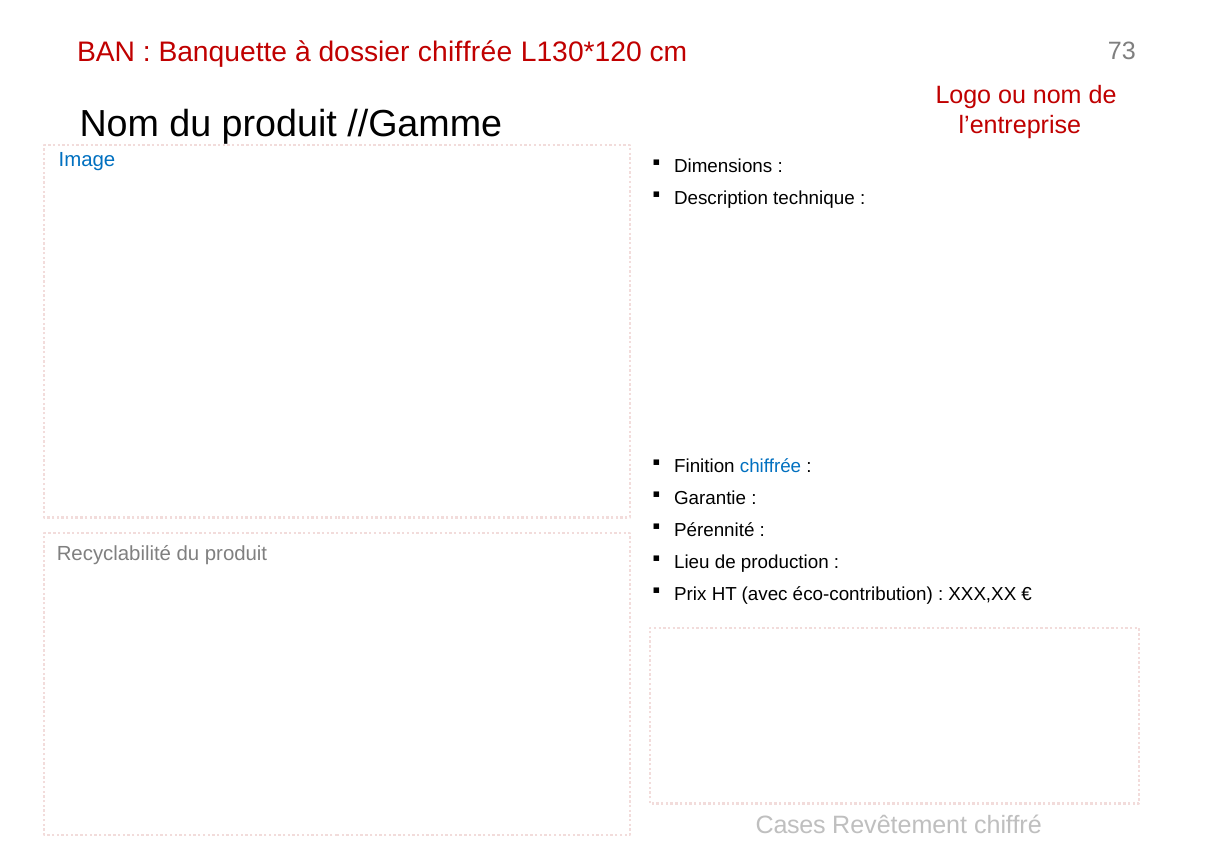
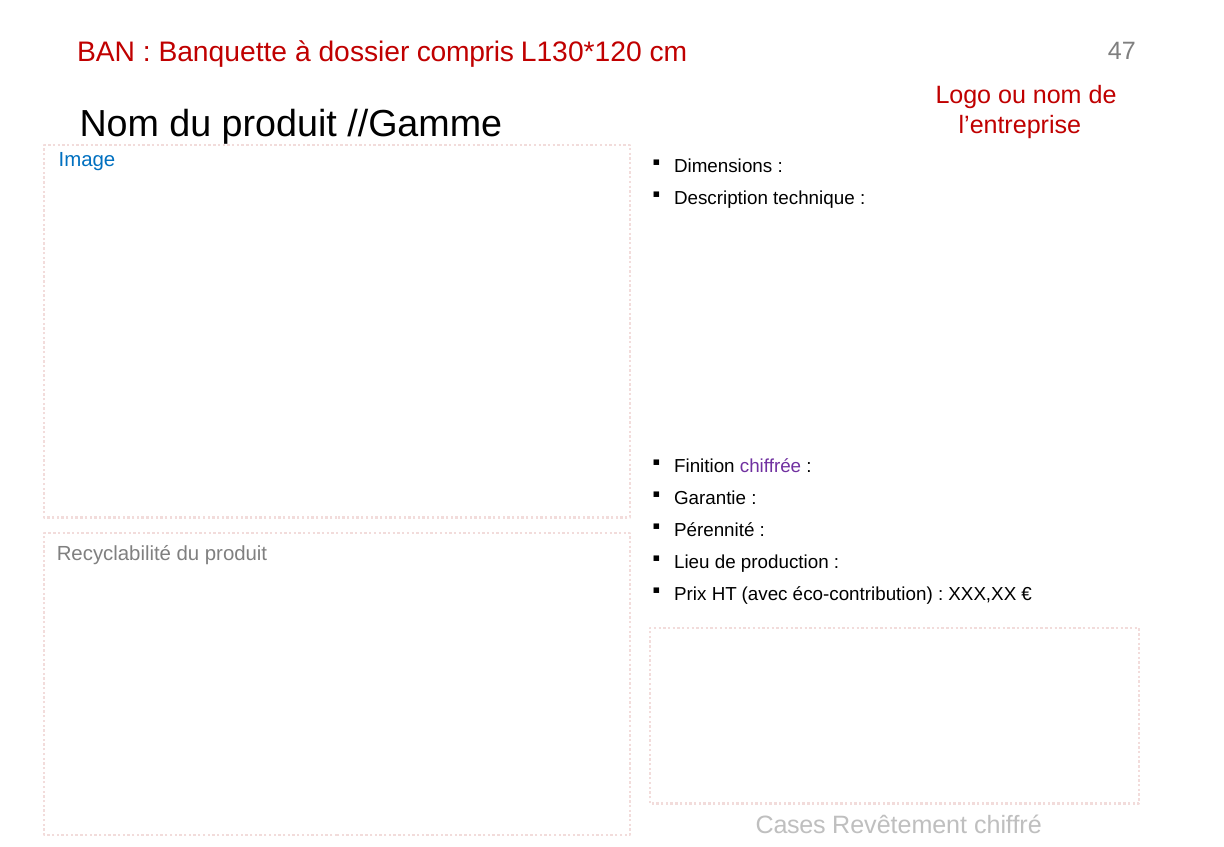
dossier chiffrée: chiffrée -> compris
73: 73 -> 47
chiffrée at (771, 467) colour: blue -> purple
